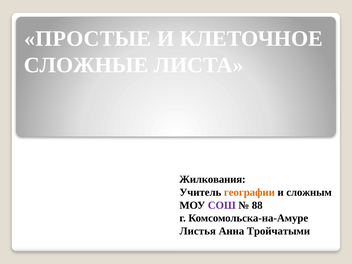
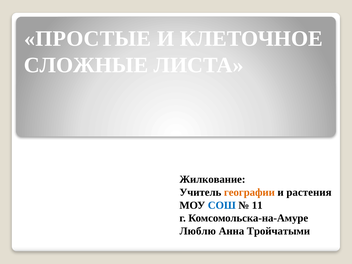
Жилкования: Жилкования -> Жилкование
сложным: сложным -> растения
СОШ colour: purple -> blue
88: 88 -> 11
Листья: Листья -> Люблю
